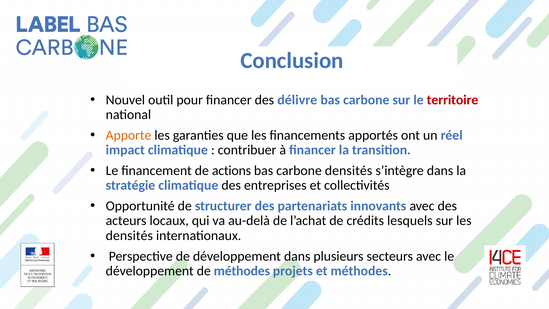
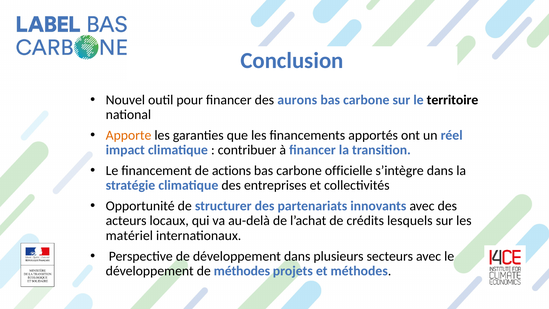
délivre: délivre -> aurons
territoire colour: red -> black
carbone densités: densités -> officielle
densités at (129, 235): densités -> matériel
